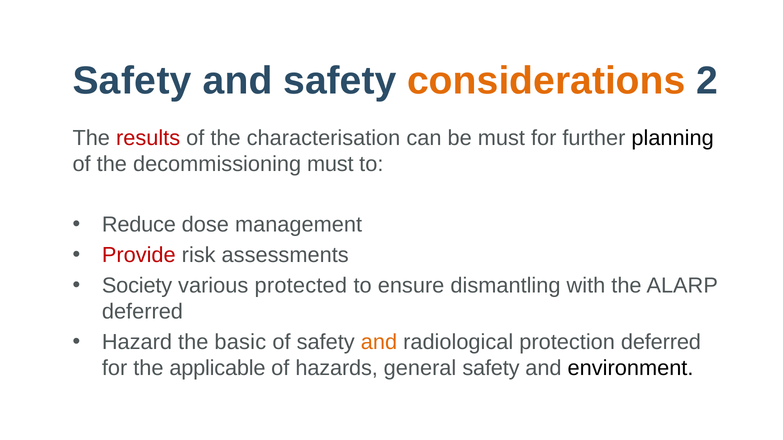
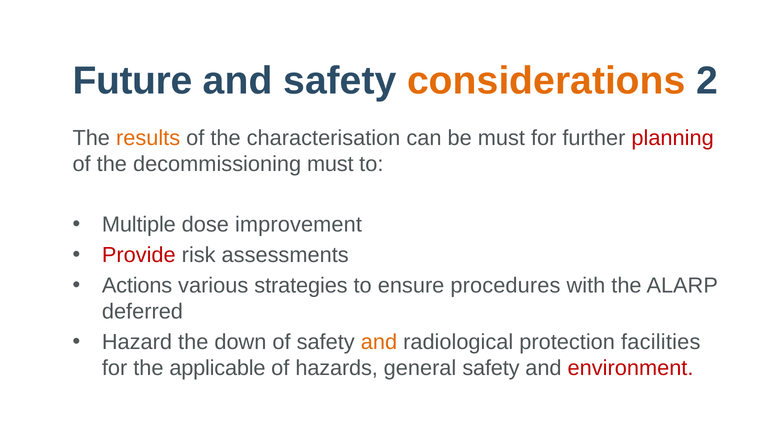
Safety at (132, 81): Safety -> Future
results colour: red -> orange
planning colour: black -> red
Reduce: Reduce -> Multiple
management: management -> improvement
Society: Society -> Actions
protected: protected -> strategies
dismantling: dismantling -> procedures
basic: basic -> down
protection deferred: deferred -> facilities
environment colour: black -> red
